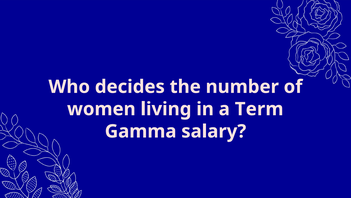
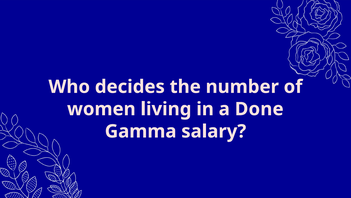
Term: Term -> Done
